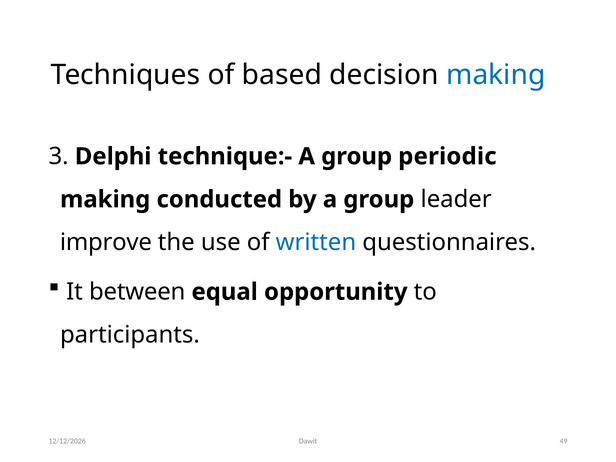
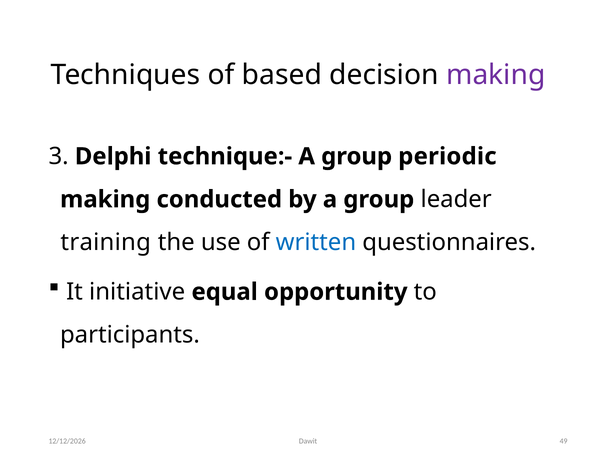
making at (496, 75) colour: blue -> purple
improve: improve -> training
between: between -> initiative
